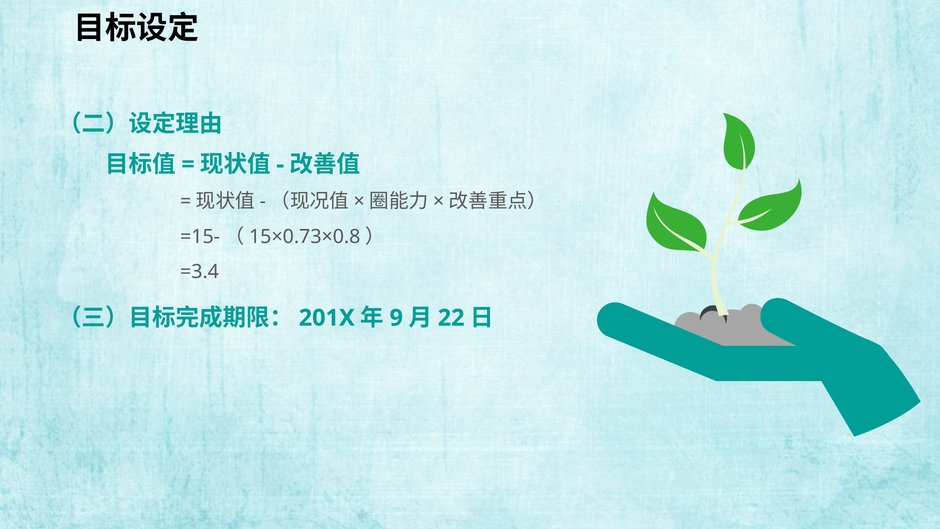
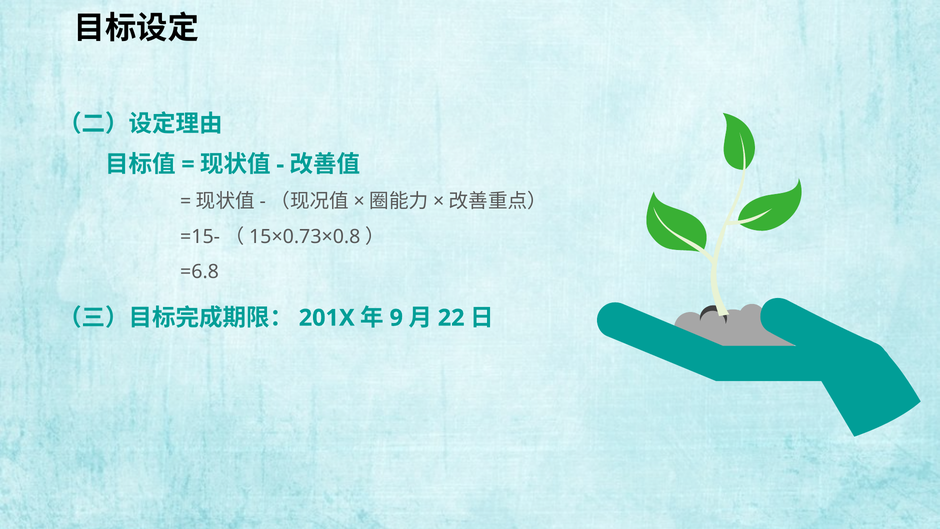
=3.4: =3.4 -> =6.8
